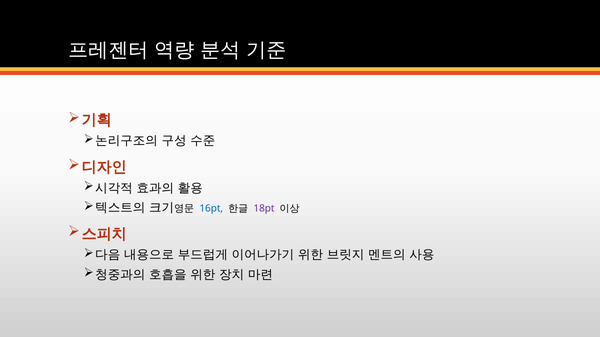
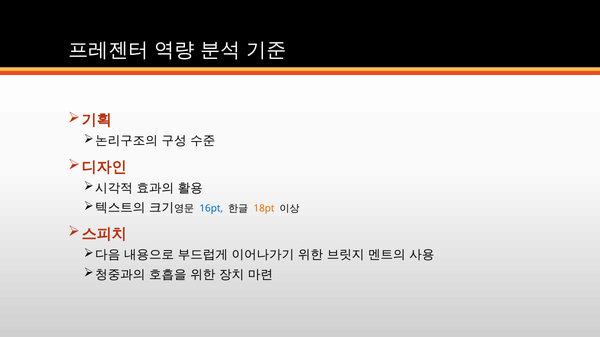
18pt colour: purple -> orange
